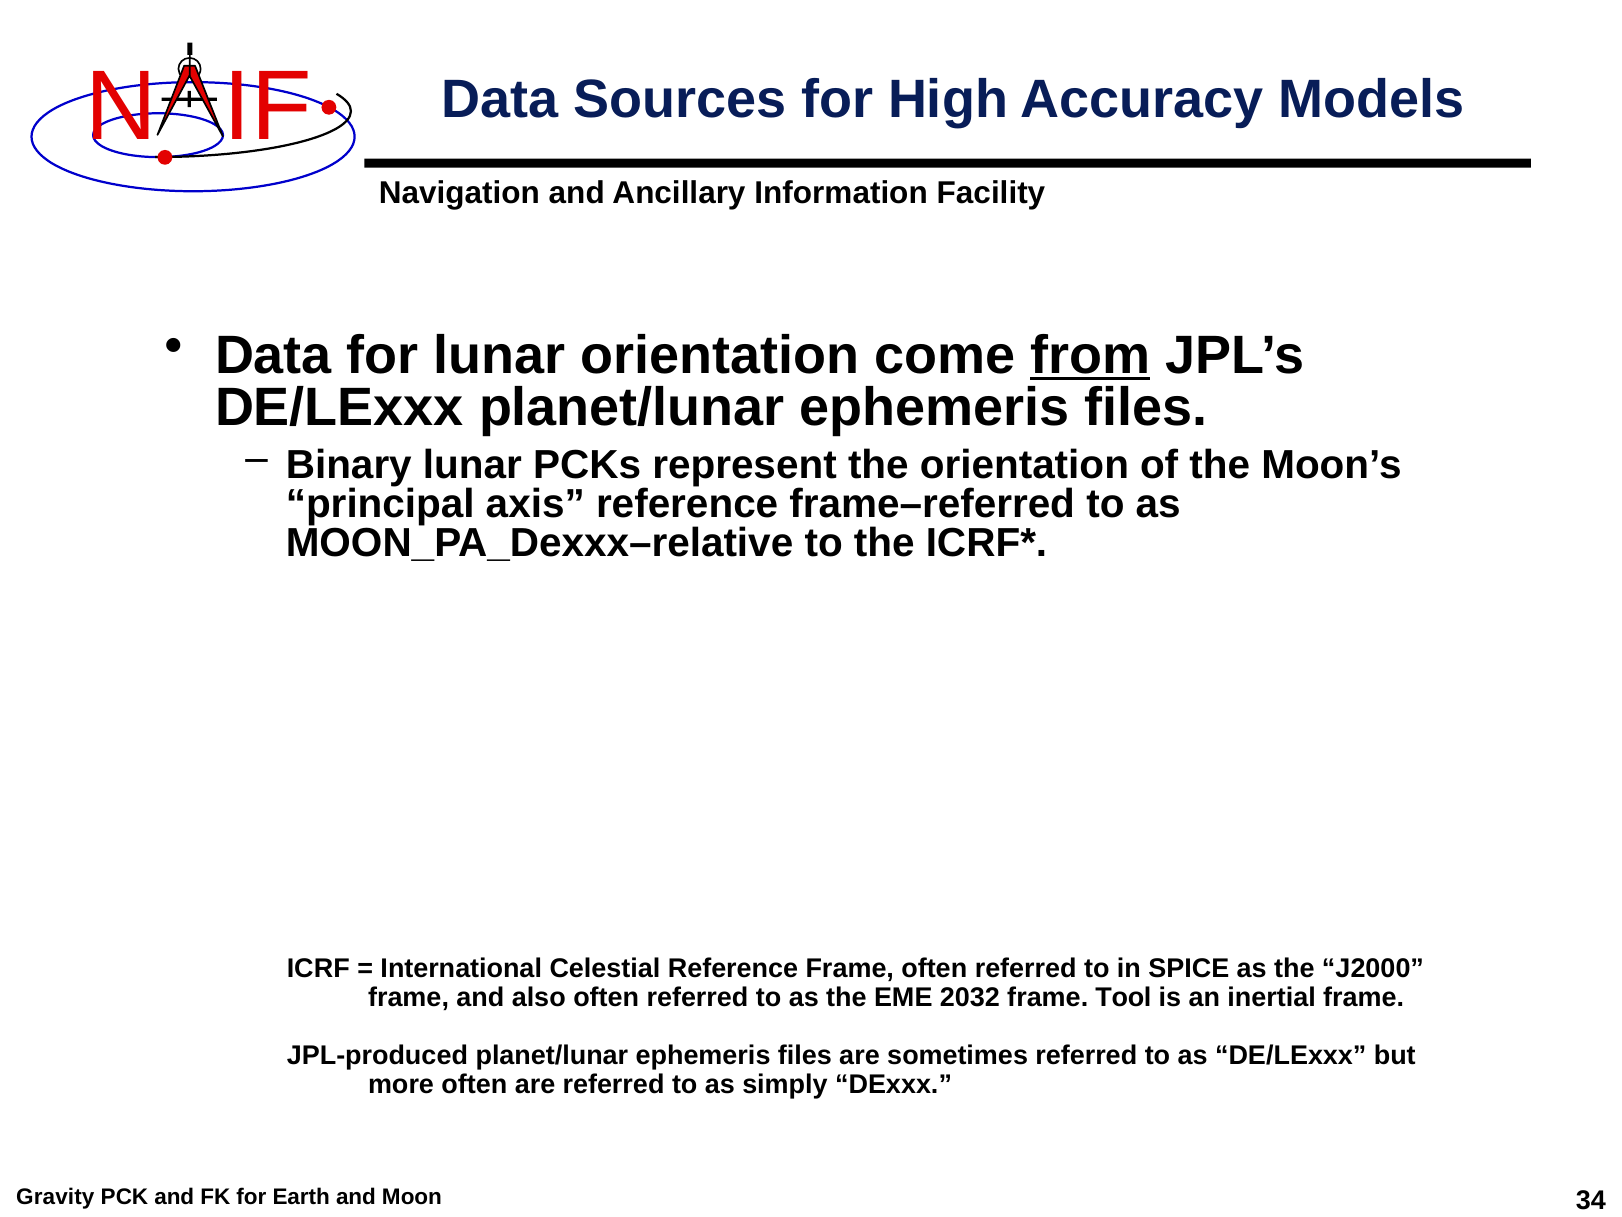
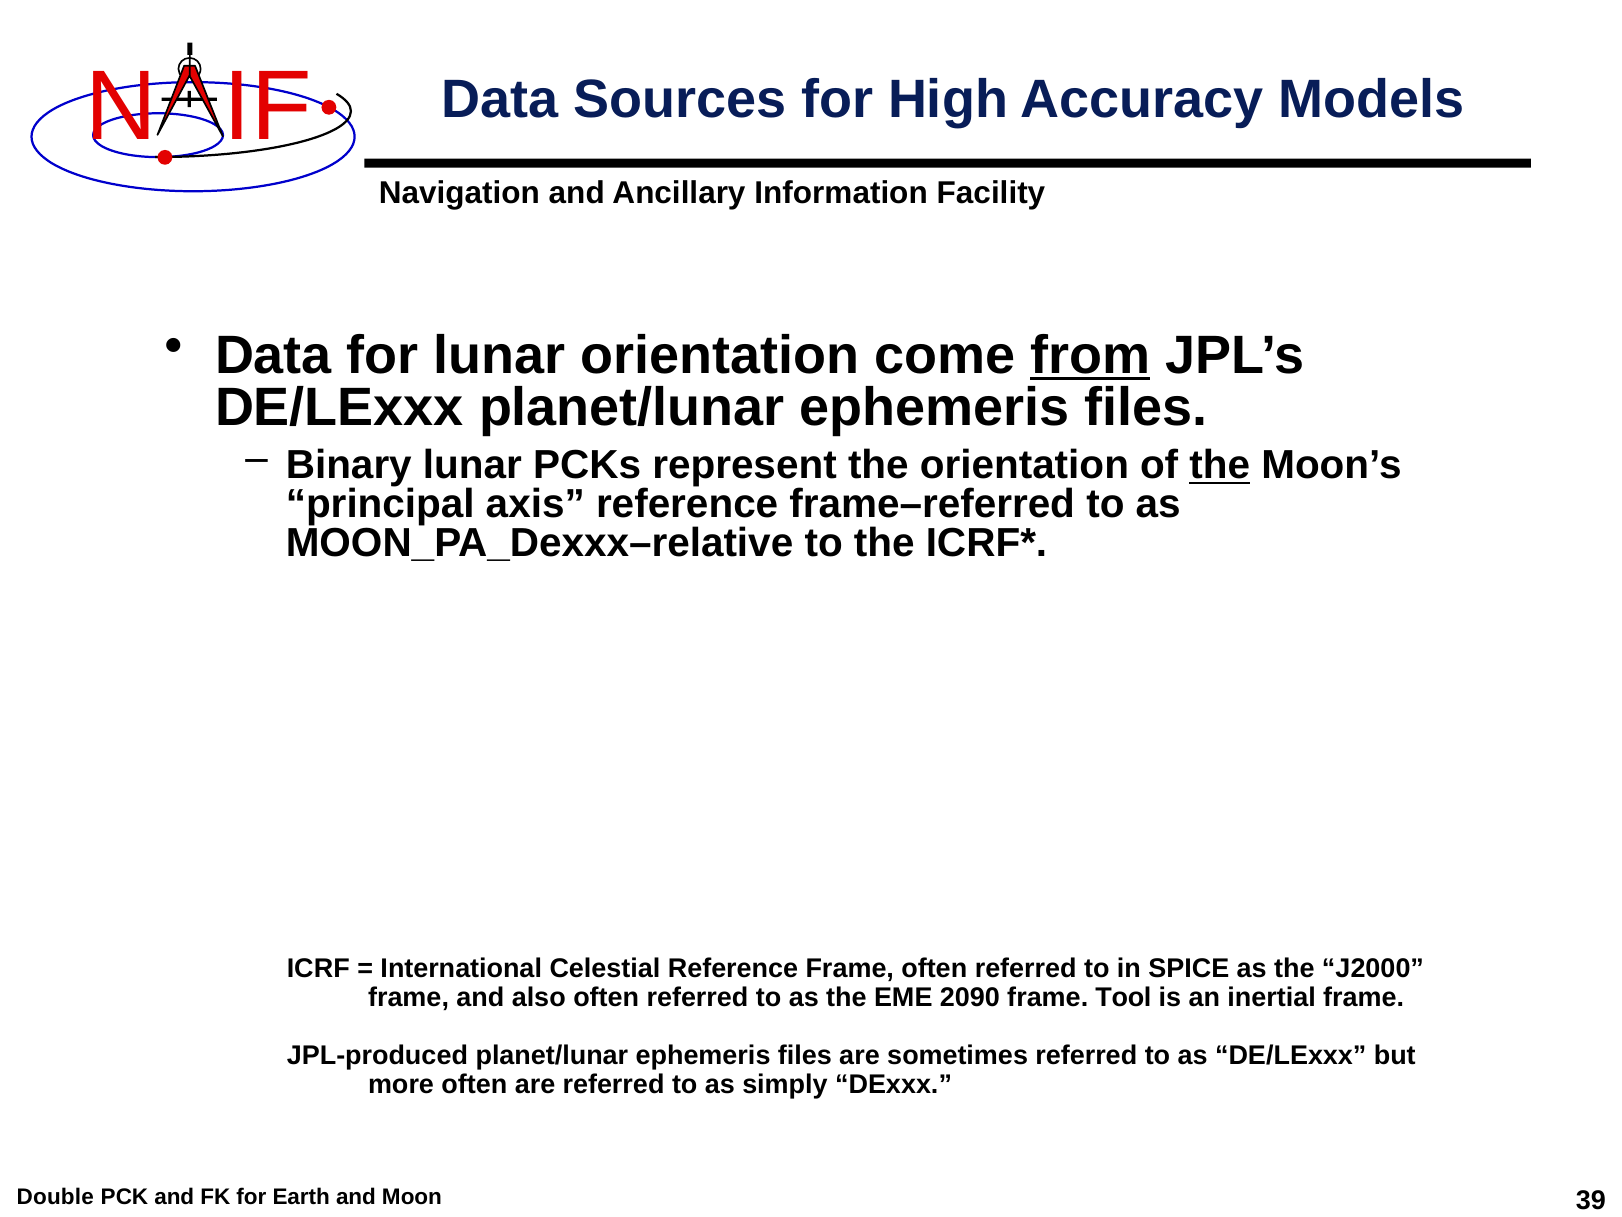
the at (1220, 465) underline: none -> present
2032: 2032 -> 2090
Gravity: Gravity -> Double
34: 34 -> 39
